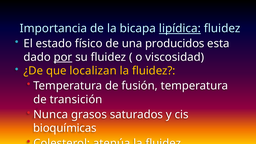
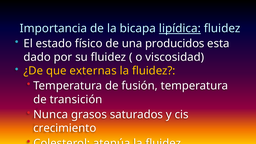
por underline: present -> none
localizan: localizan -> externas
bioquímicas: bioquímicas -> crecimiento
